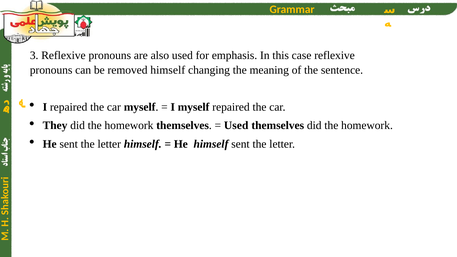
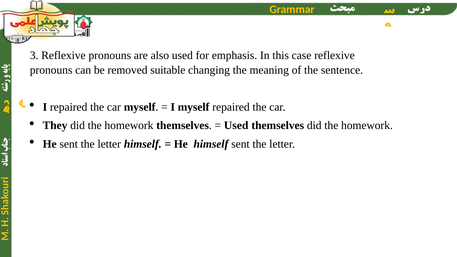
removed himself: himself -> suitable
